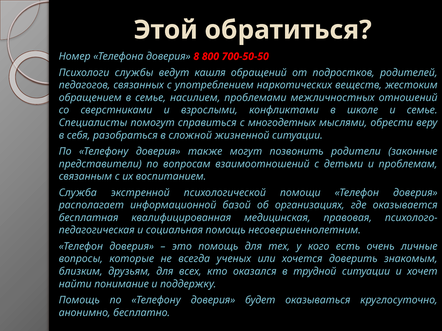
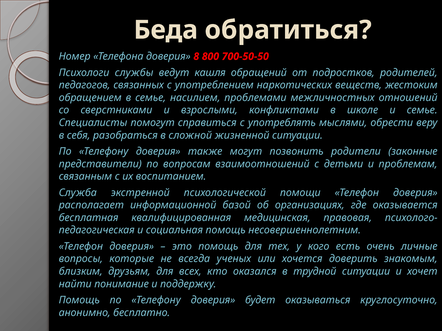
Этой: Этой -> Беда
многодетных: многодетных -> употреблять
